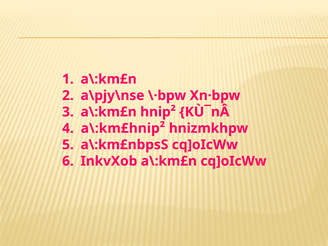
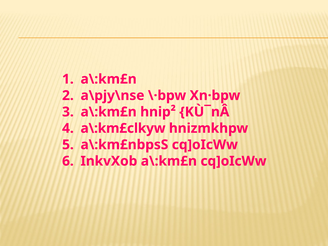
a\:km£hnip²: a\:km£hnip² -> a\:km£clkyw
